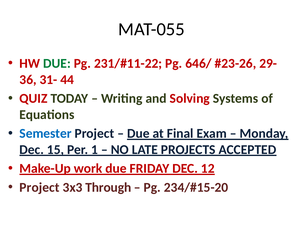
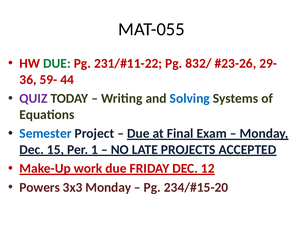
646/: 646/ -> 832/
31-: 31- -> 59-
QUIZ colour: red -> purple
Solving colour: red -> blue
Project at (40, 188): Project -> Powers
3x3 Through: Through -> Monday
